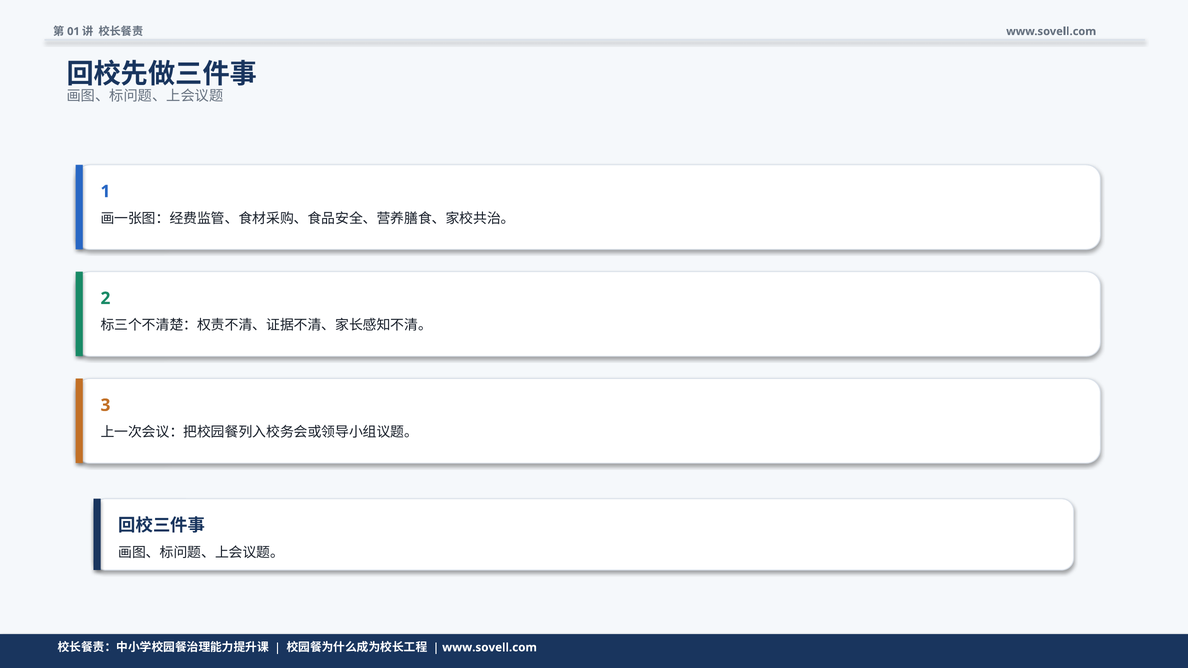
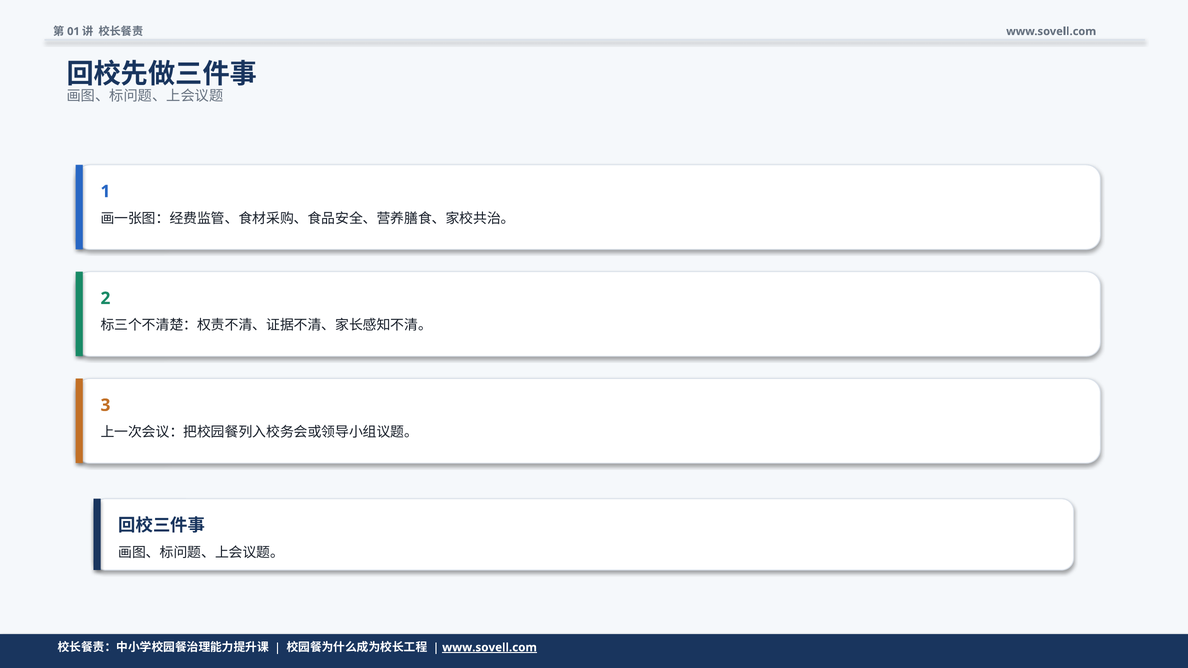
www.sovell.com at (490, 648) underline: none -> present
